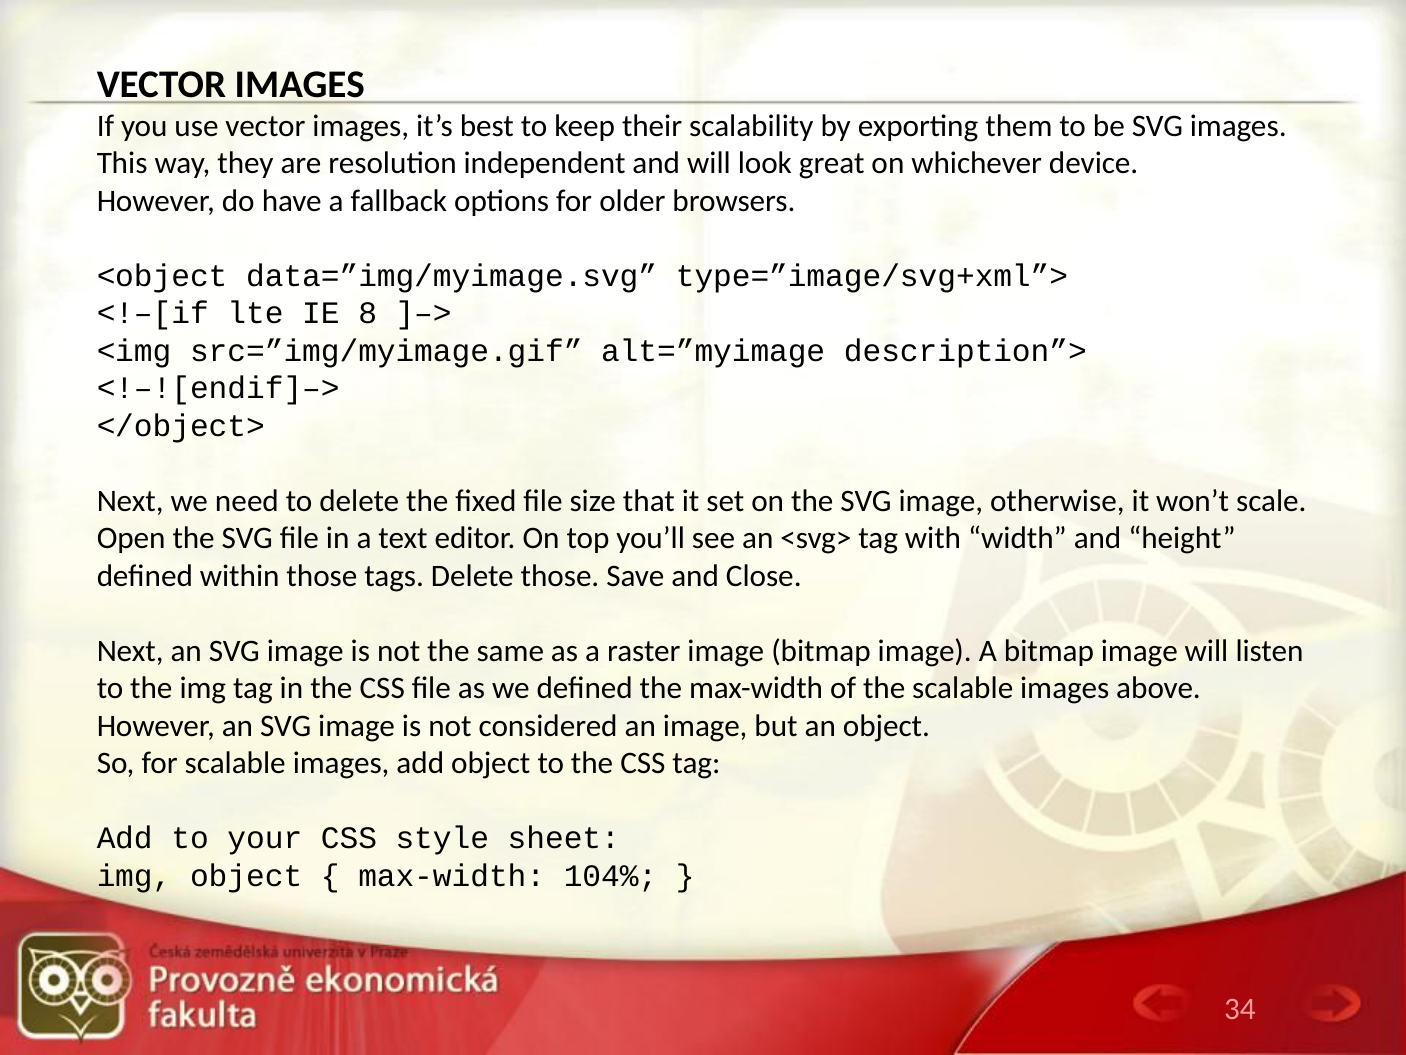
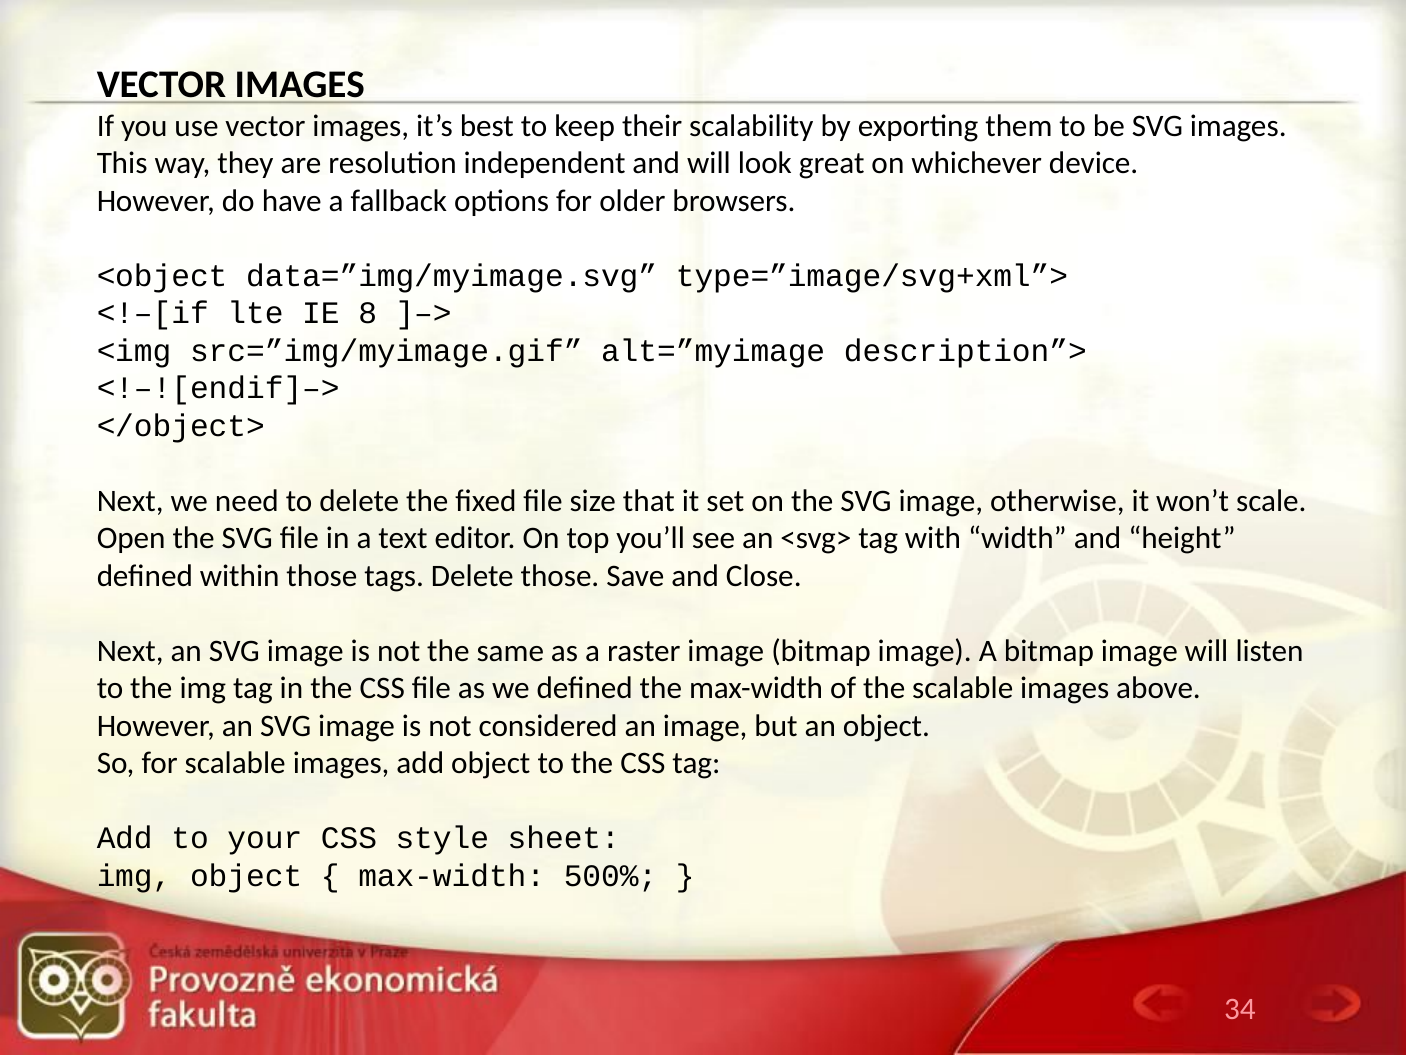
104%: 104% -> 500%
